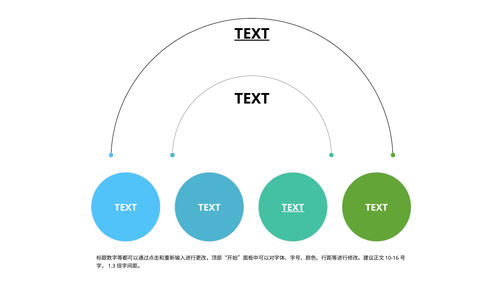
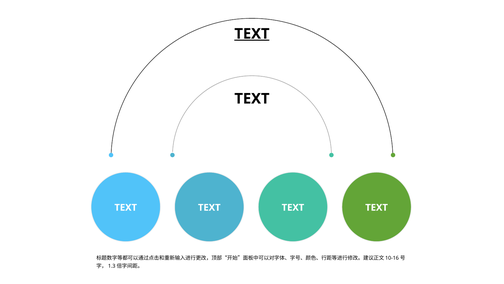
TEXT at (293, 207) underline: present -> none
